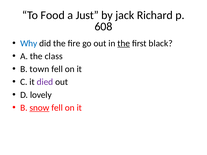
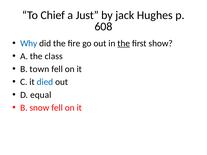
Food: Food -> Chief
Richard: Richard -> Hughes
black: black -> show
died colour: purple -> blue
lovely: lovely -> equal
snow underline: present -> none
